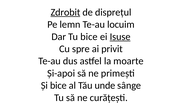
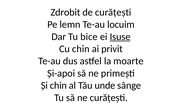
Zdrobit underline: present -> none
de disprețul: disprețul -> curățești
Cu spre: spre -> chin
Și bice: bice -> chin
